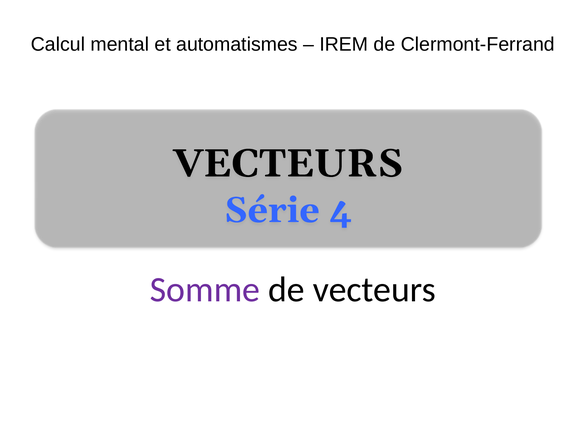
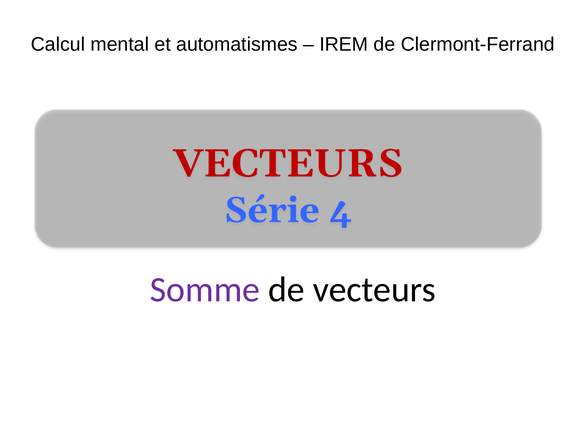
VECTEURS at (288, 163) colour: black -> red
